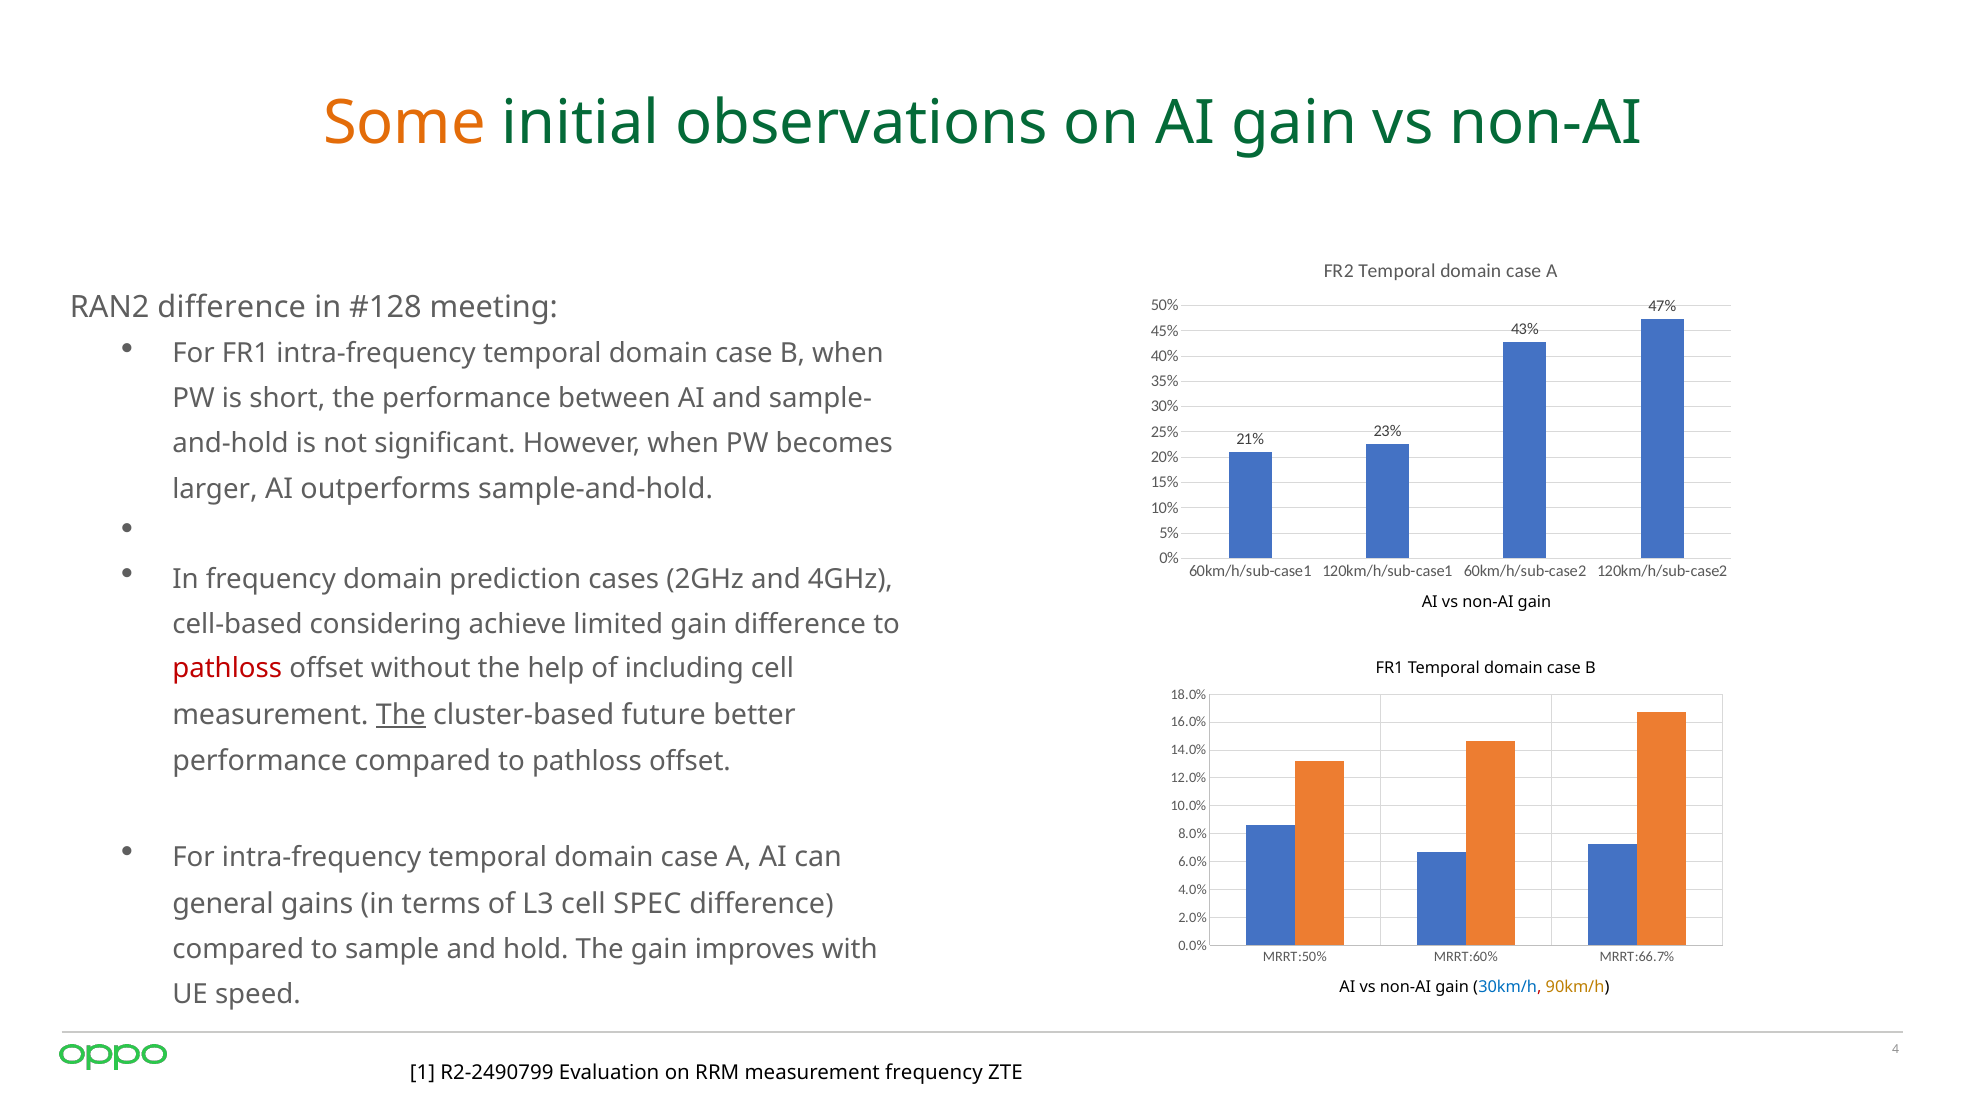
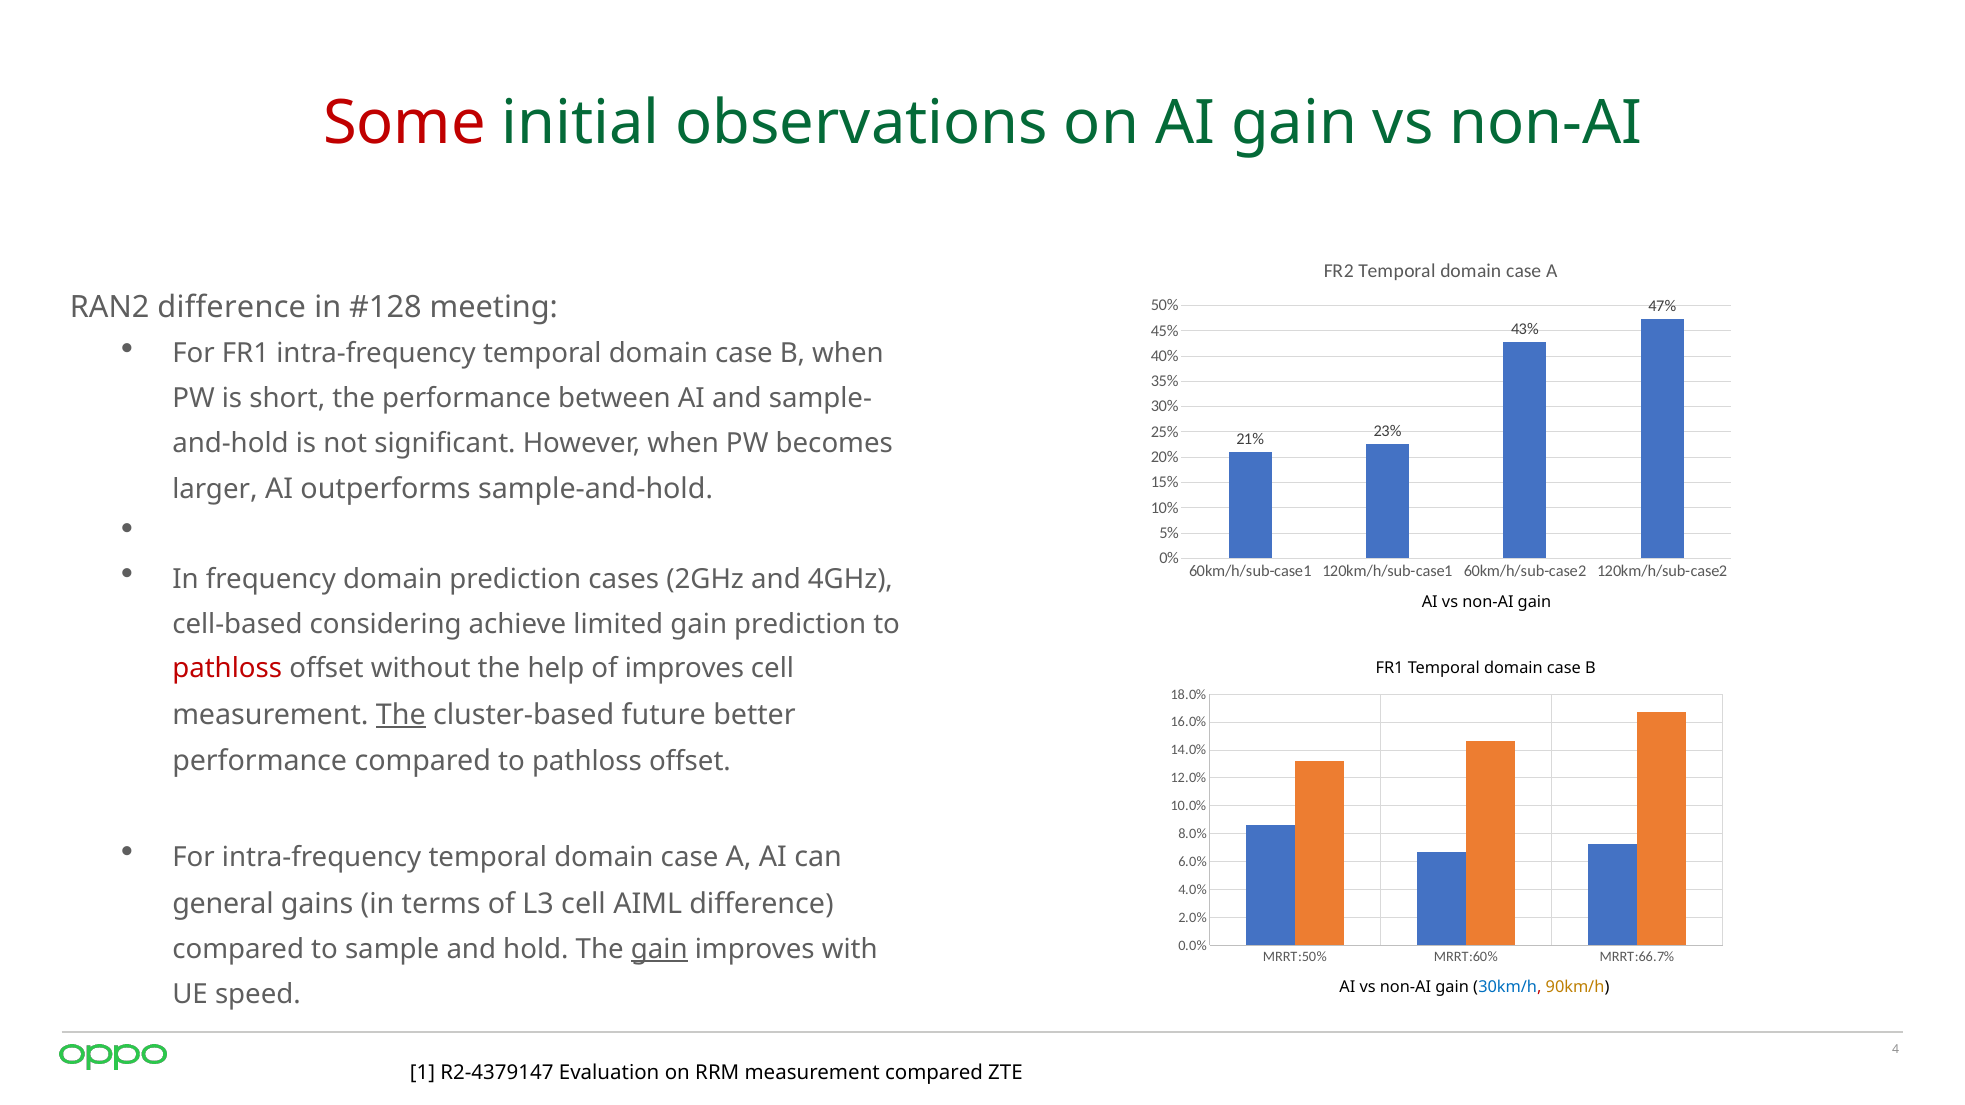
Some colour: orange -> red
gain difference: difference -> prediction
of including: including -> improves
SPEC: SPEC -> AIML
gain at (659, 949) underline: none -> present
R2-2490799: R2-2490799 -> R2-4379147
measurement frequency: frequency -> compared
